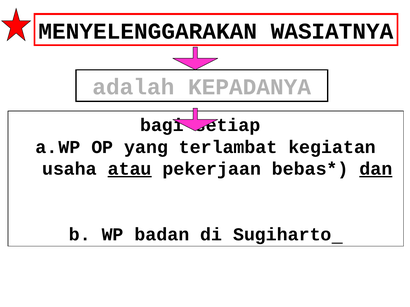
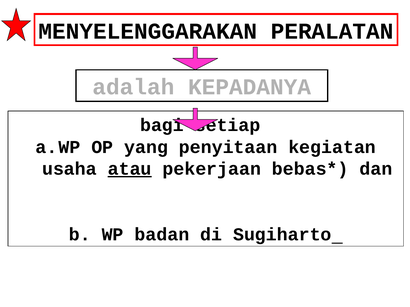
WASIATNYA: WASIATNYA -> PERALATAN
terlambat: terlambat -> penyitaan
dan underline: present -> none
